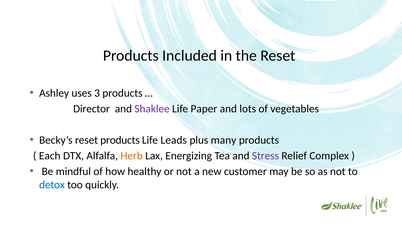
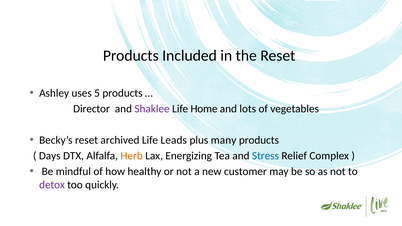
3: 3 -> 5
Paper: Paper -> Home
reset products: products -> archived
Each: Each -> Days
Stress colour: purple -> blue
detox colour: blue -> purple
